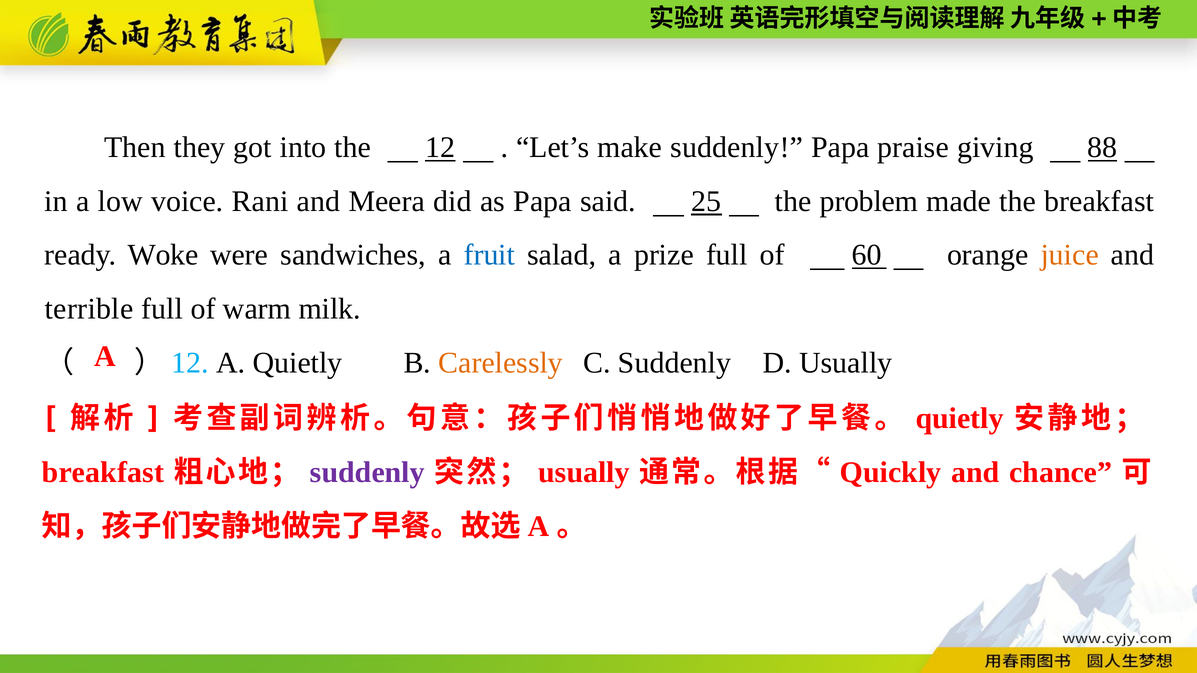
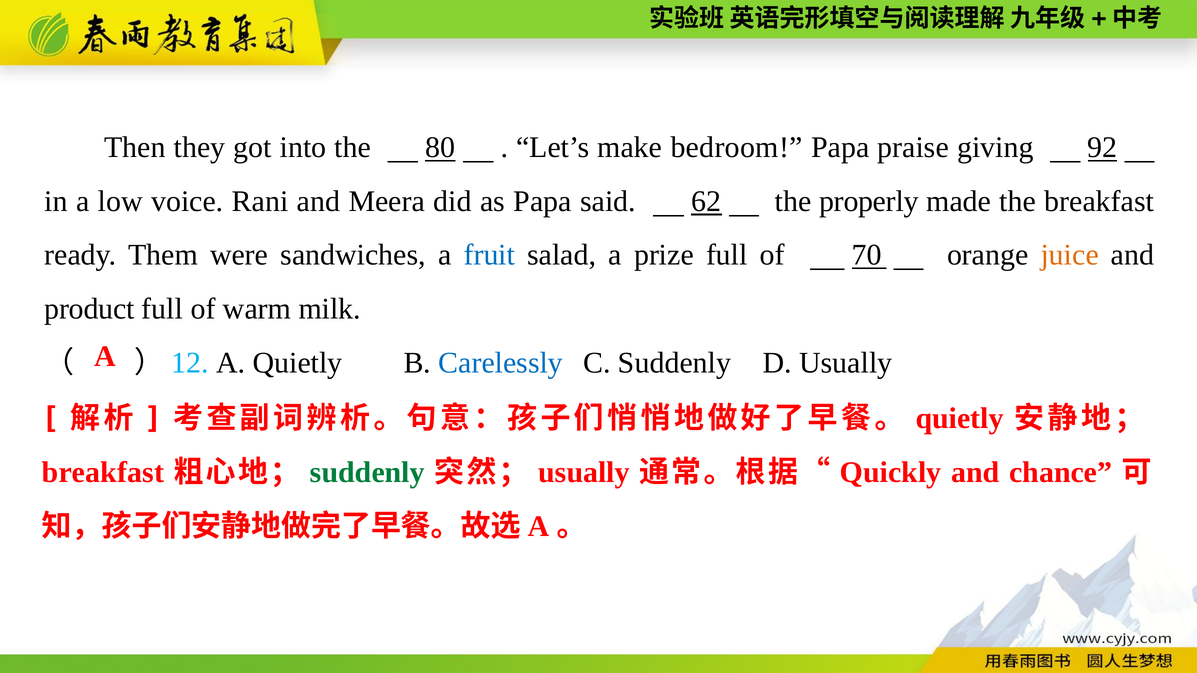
12: 12 -> 80
make suddenly: suddenly -> bedroom
88: 88 -> 92
25: 25 -> 62
problem: problem -> properly
Woke: Woke -> Them
60: 60 -> 70
terrible: terrible -> product
Carelessly colour: orange -> blue
suddenly at (367, 473) colour: purple -> green
